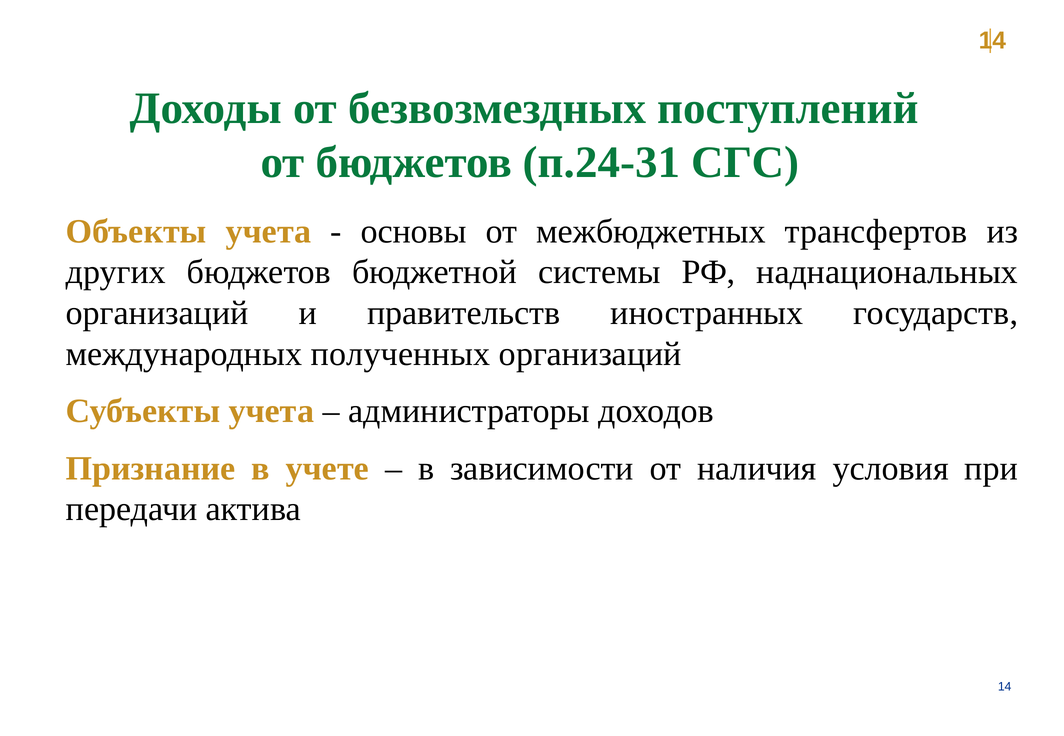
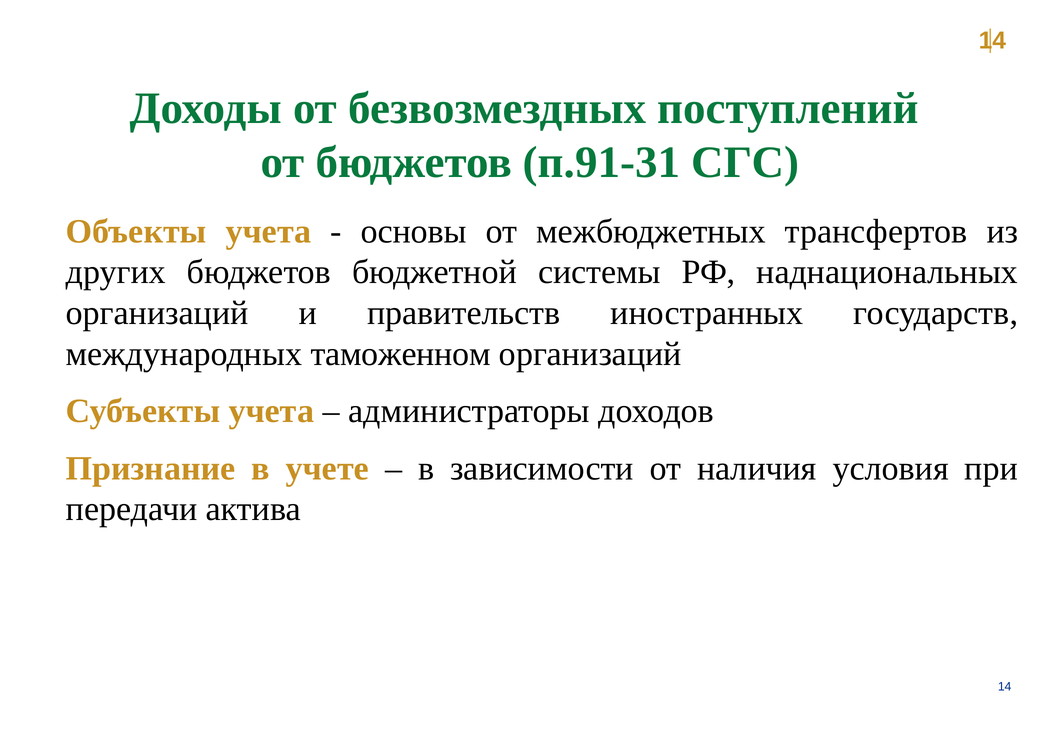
п.24-31: п.24-31 -> п.91-31
полученных: полученных -> таможенном
